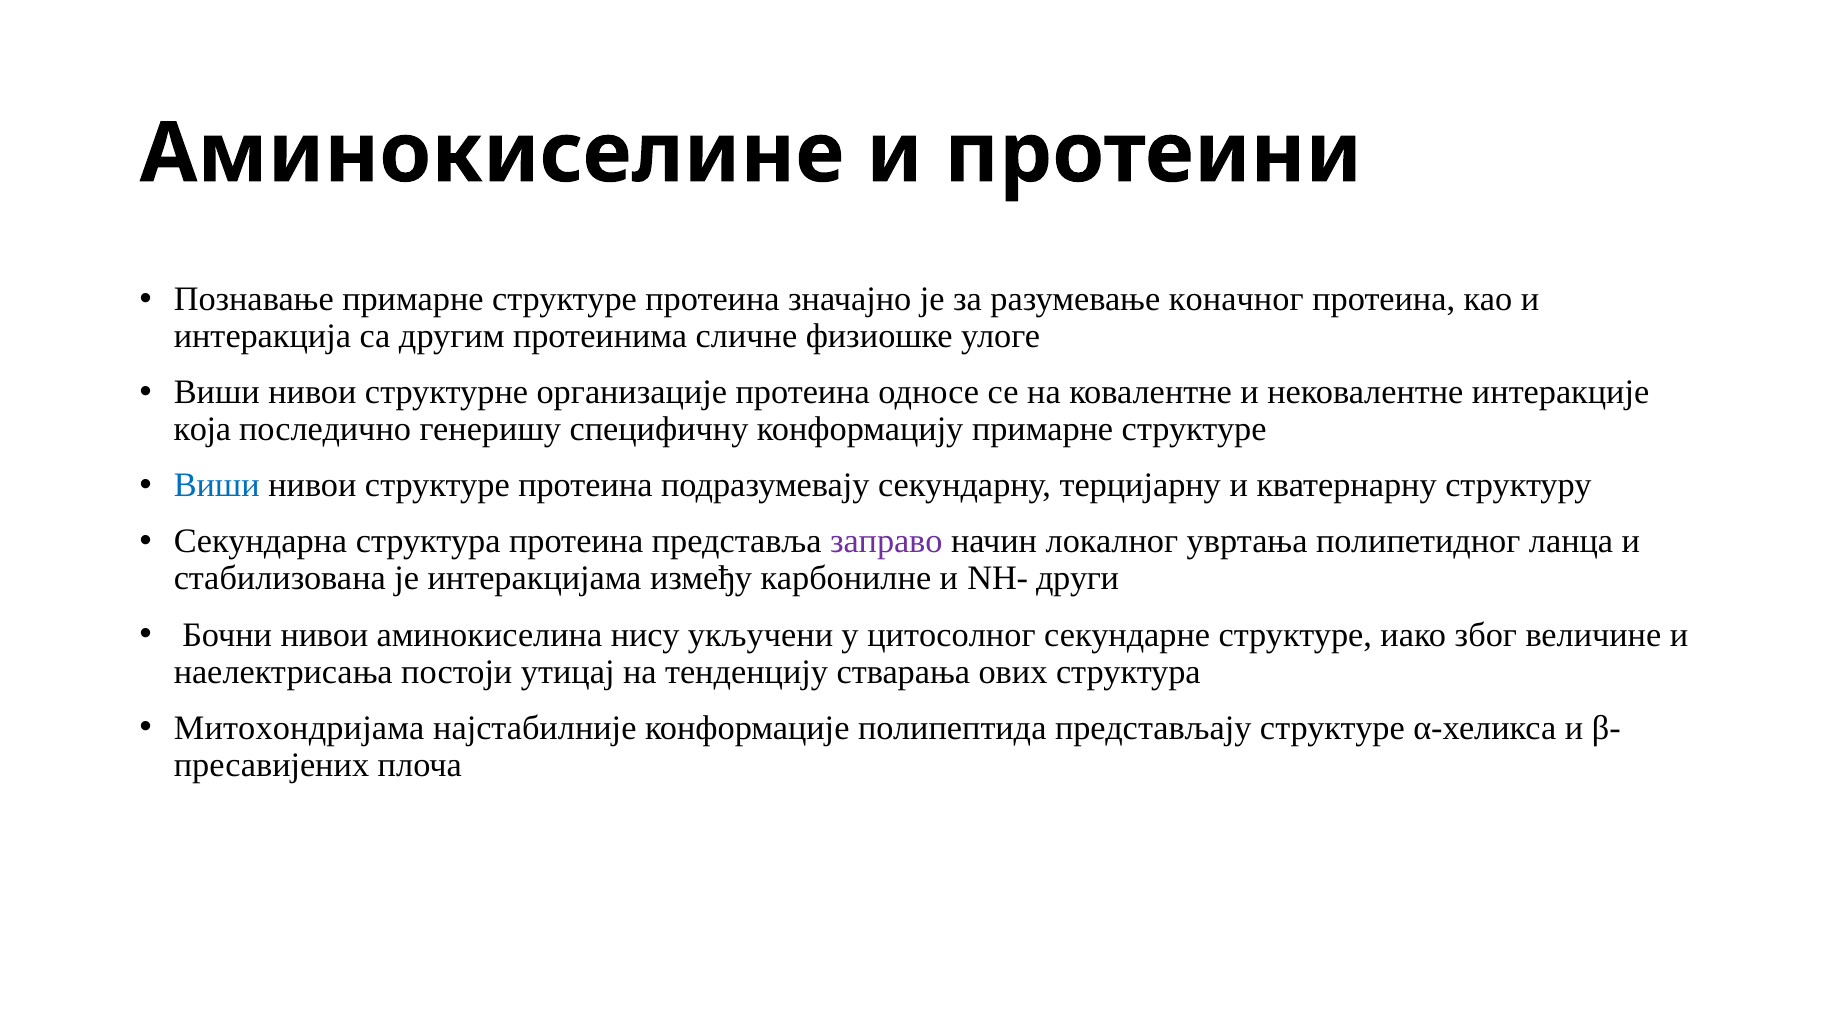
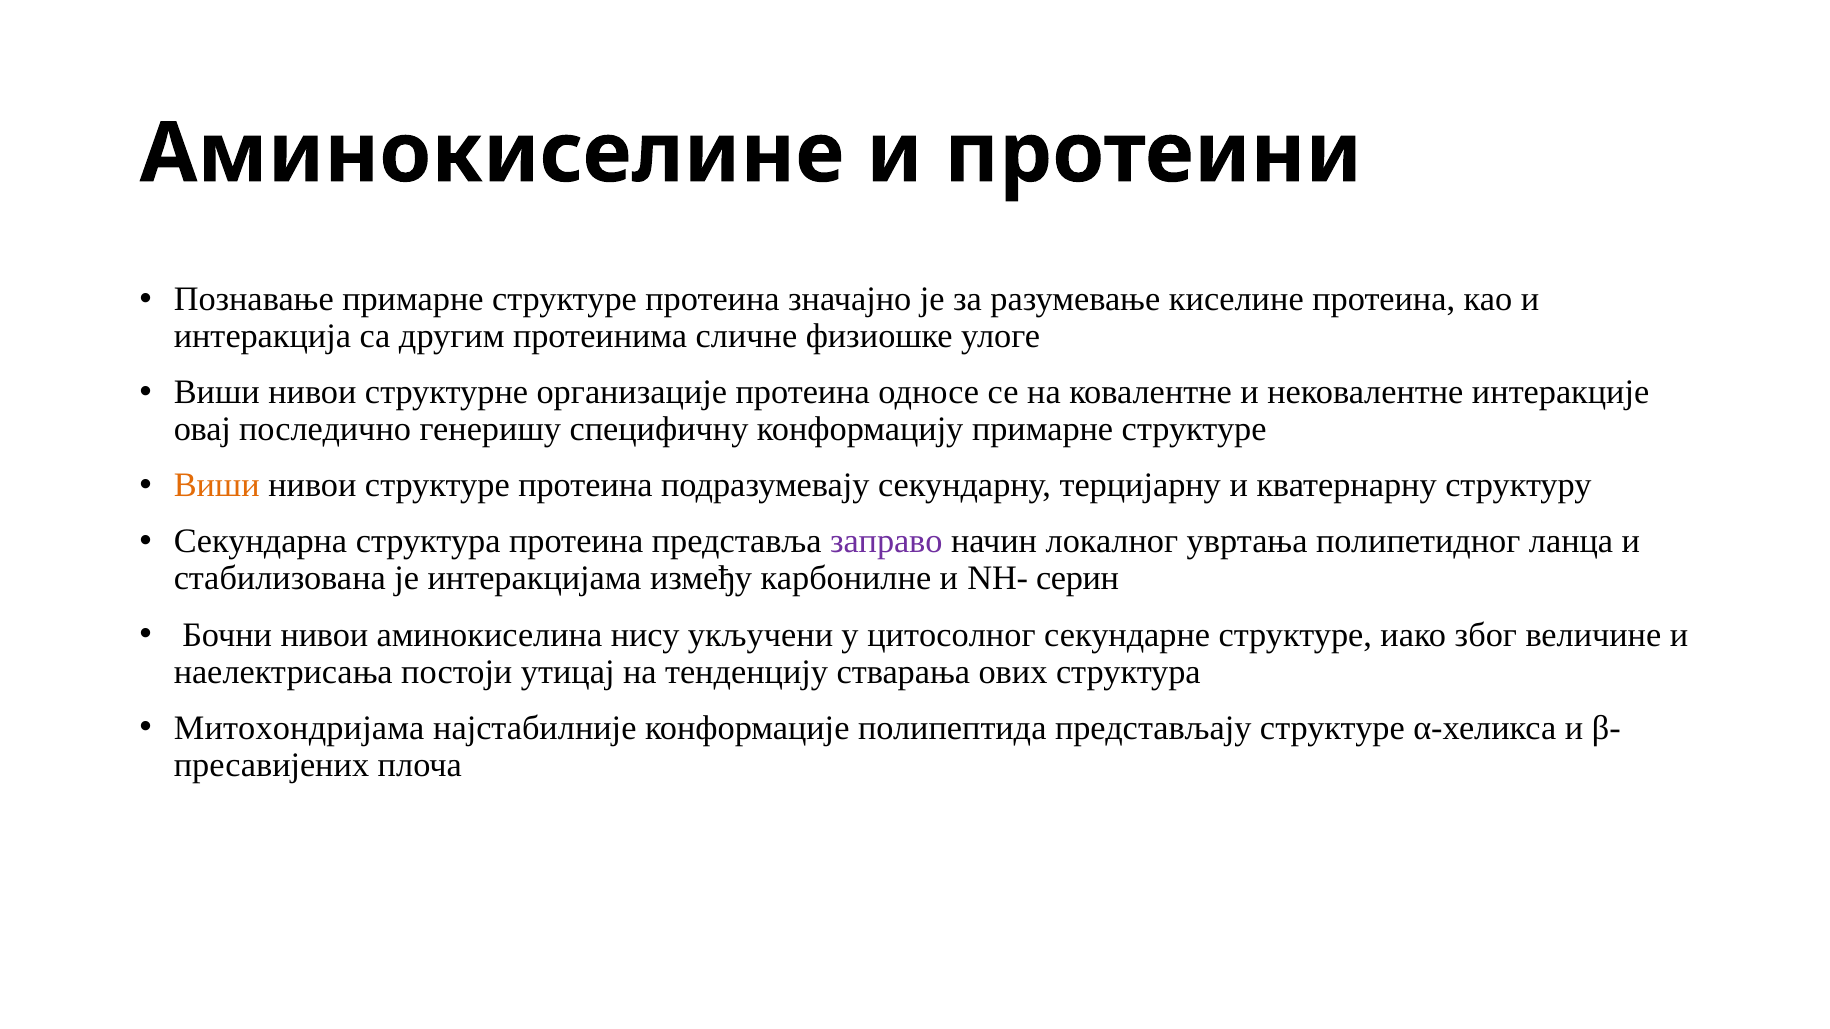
коначног: коначног -> киселине
која: која -> овај
Виши at (217, 486) colour: blue -> orange
други: други -> серин
